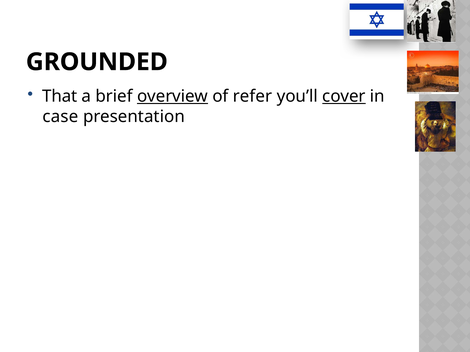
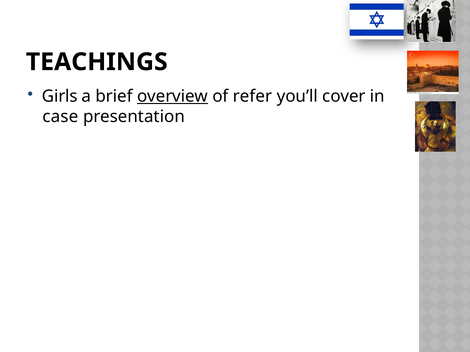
GROUNDED: GROUNDED -> TEACHINGS
That: That -> Girls
cover underline: present -> none
